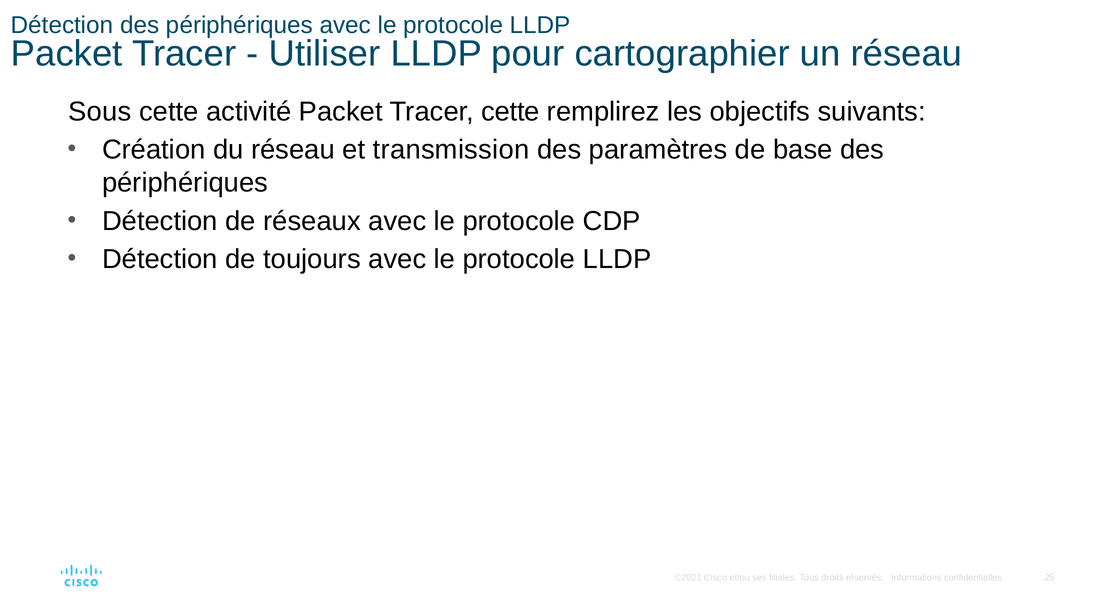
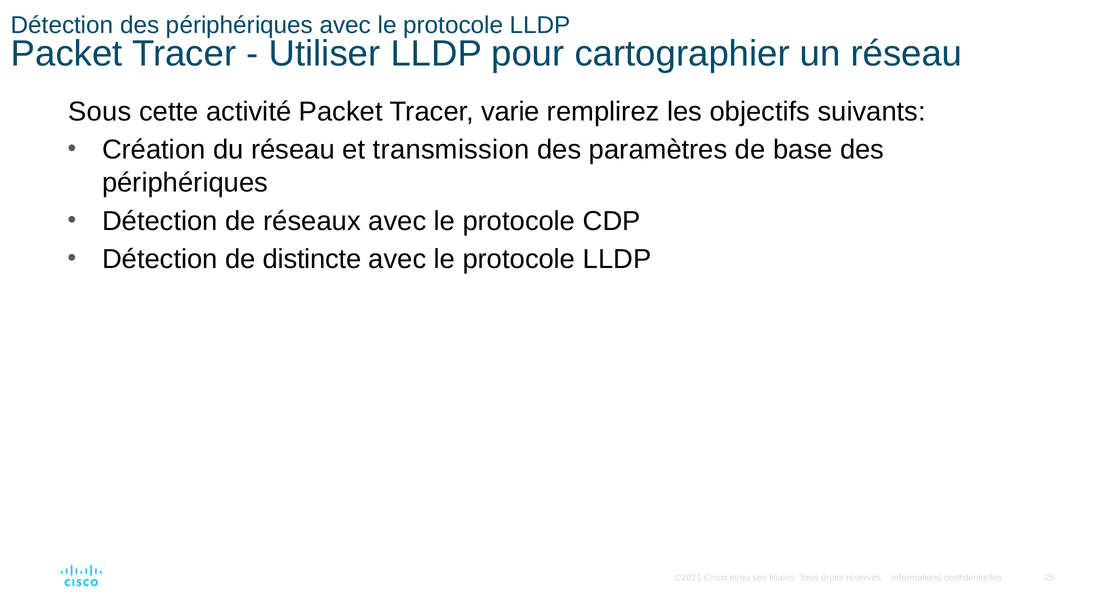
Tracer cette: cette -> varie
toujours: toujours -> distincte
